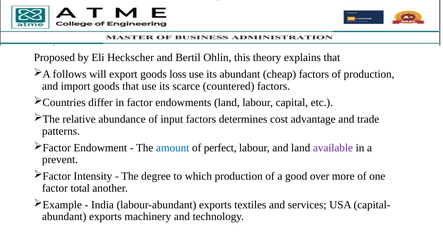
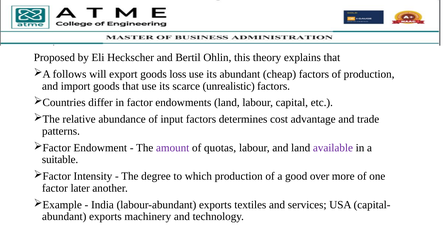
countered: countered -> unrealistic
amount colour: blue -> purple
perfect: perfect -> quotas
prevent: prevent -> suitable
total: total -> later
